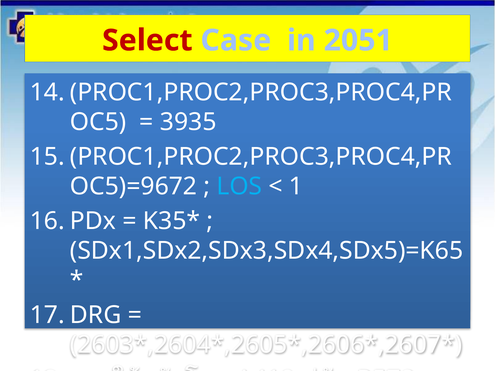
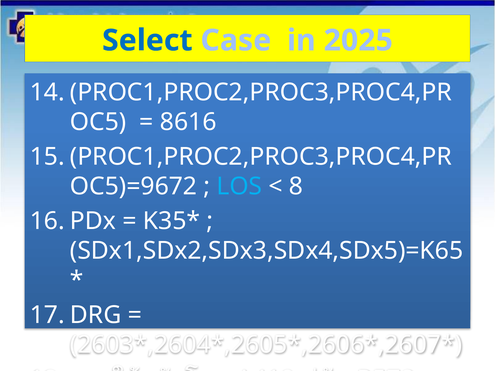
Select colour: red -> blue
2051: 2051 -> 2025
3935: 3935 -> 8616
1: 1 -> 8
